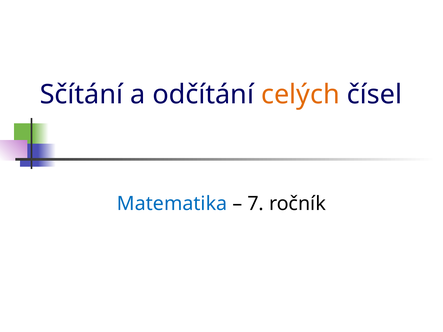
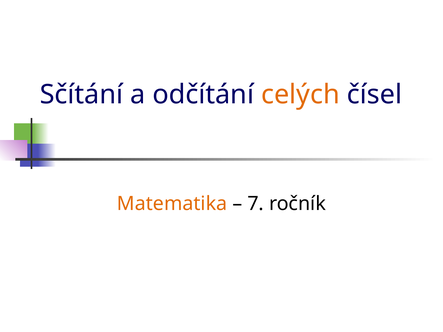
Matematika colour: blue -> orange
